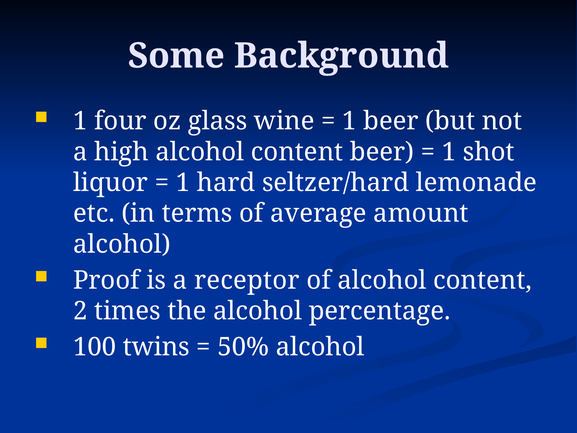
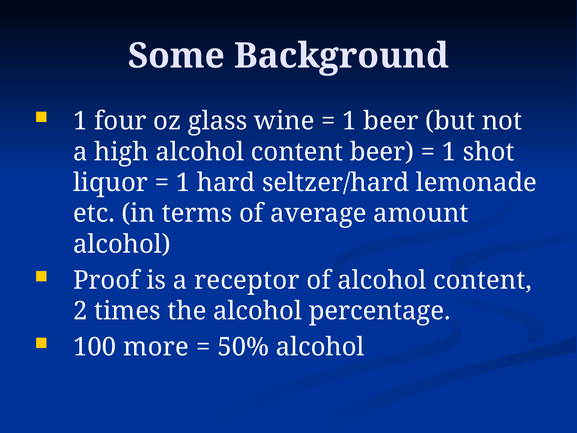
twins: twins -> more
